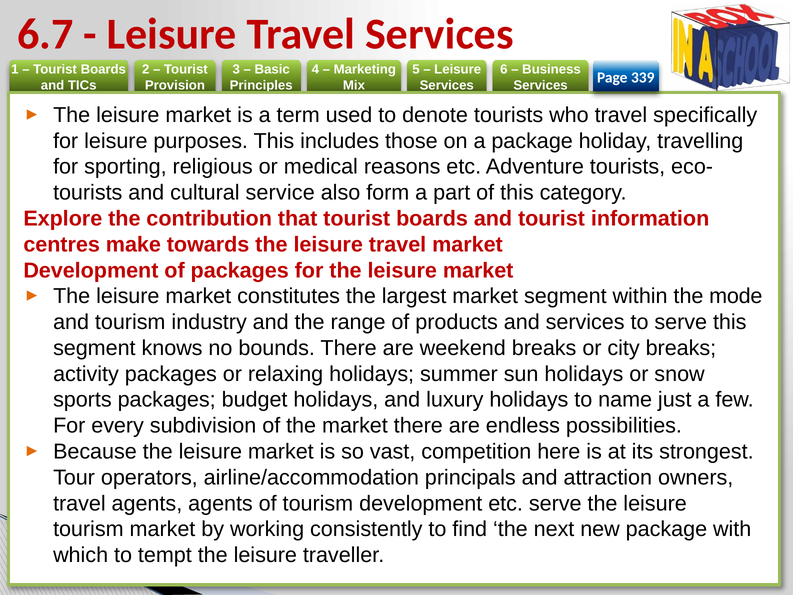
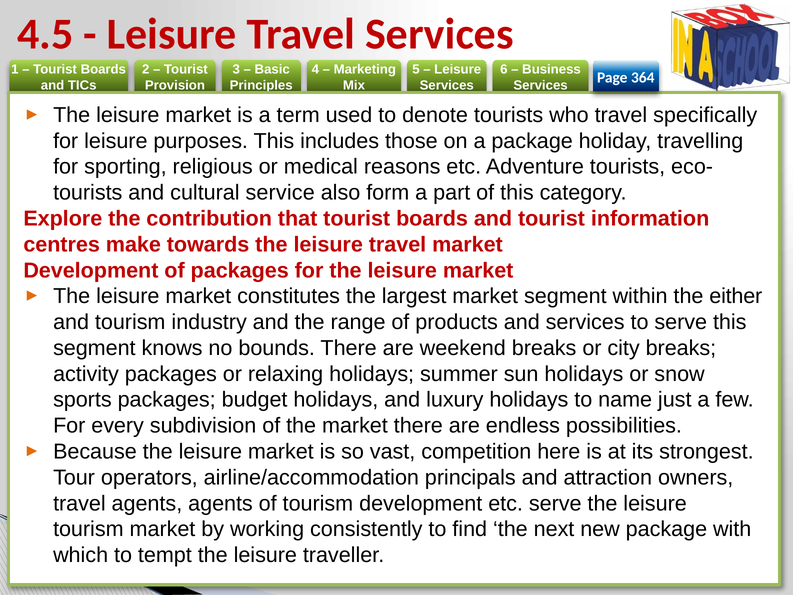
6.7: 6.7 -> 4.5
339: 339 -> 364
mode: mode -> either
